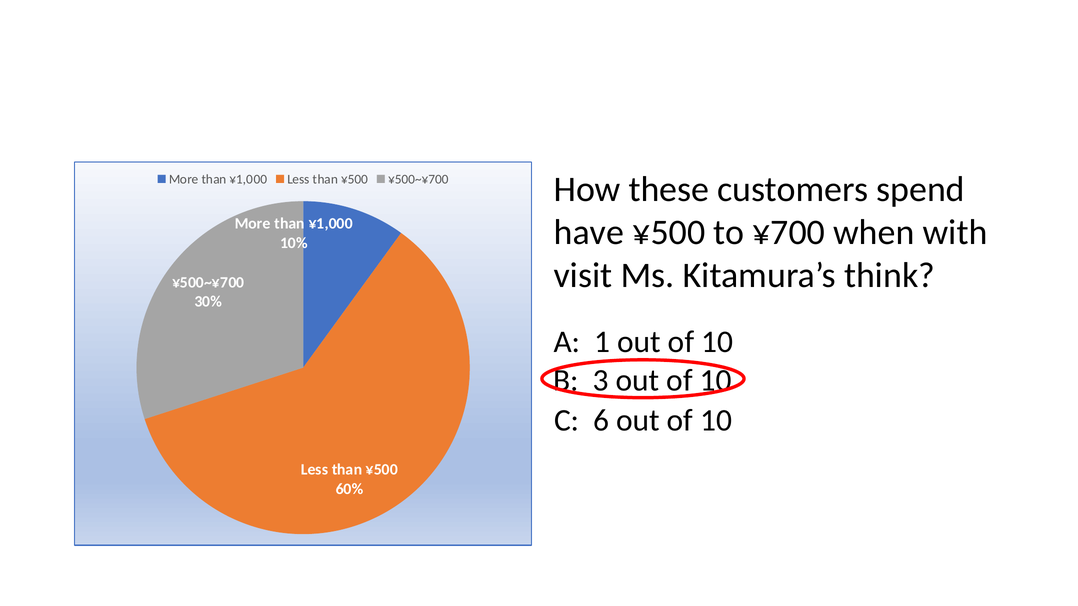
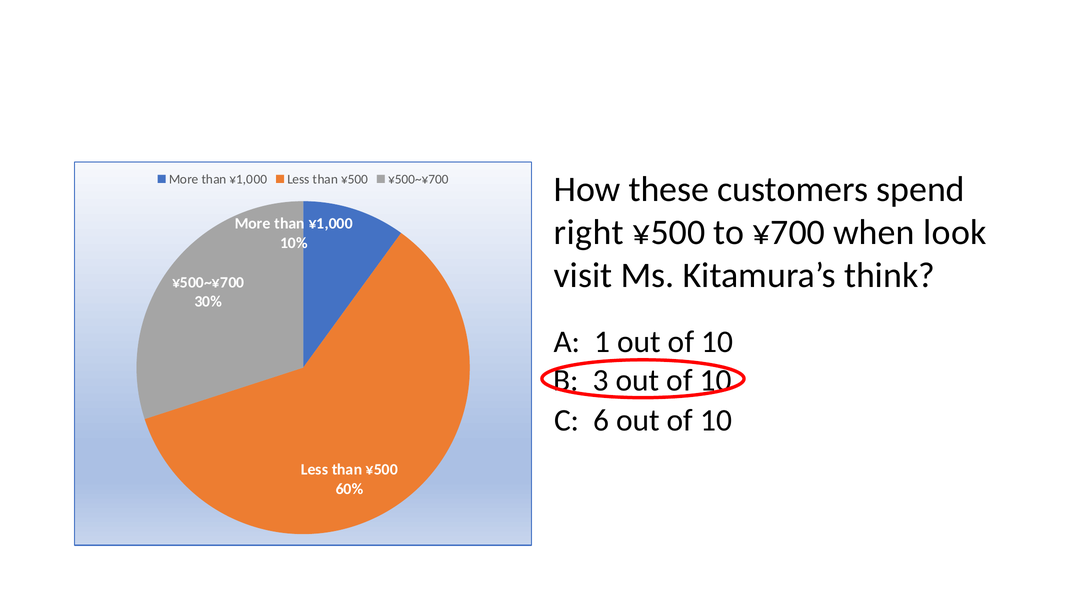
have: have -> right
with: with -> look
